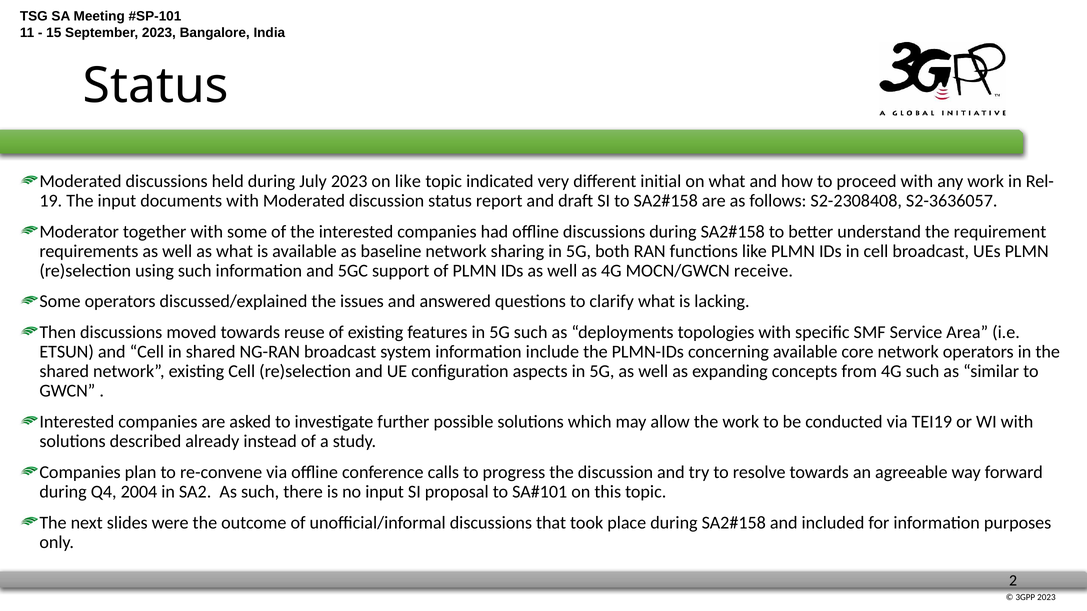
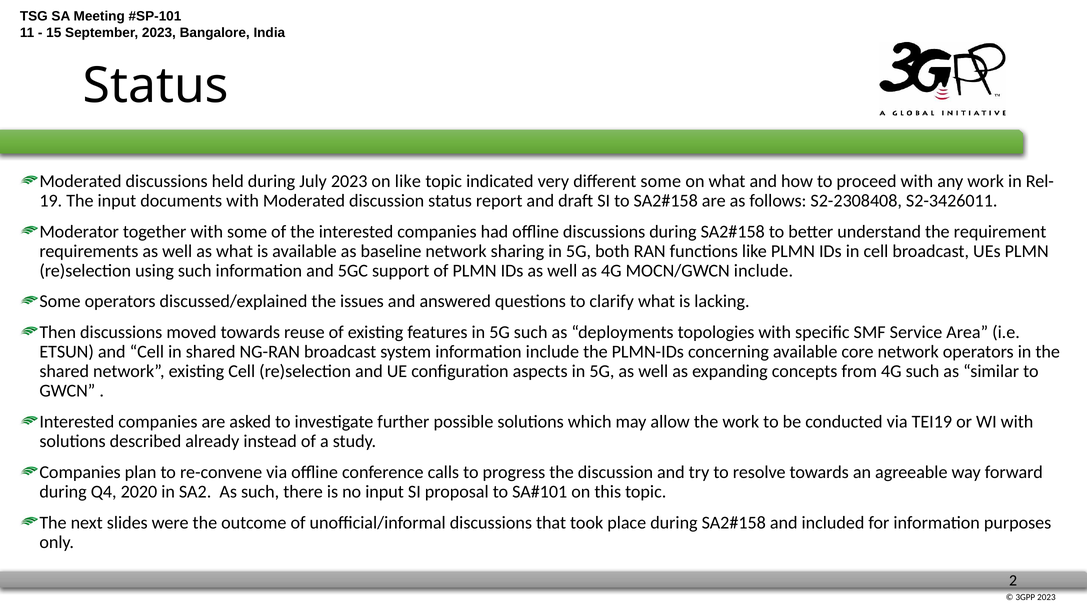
different initial: initial -> some
S2-3636057: S2-3636057 -> S2-3426011
MOCN/GWCN receive: receive -> include
2004: 2004 -> 2020
